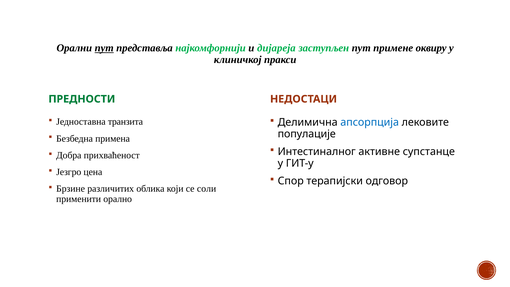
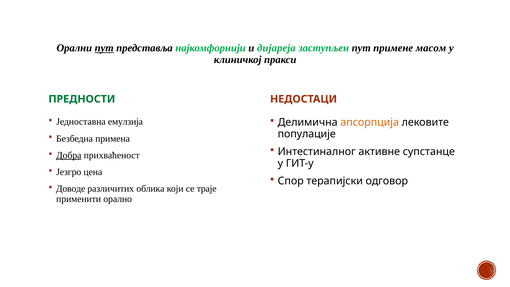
оквиру: оквиру -> масом
транзита: транзита -> емулзија
апсорпција colour: blue -> orange
Добра underline: none -> present
Брзине: Брзине -> Доводе
соли: соли -> траје
